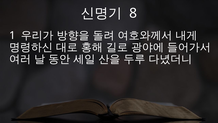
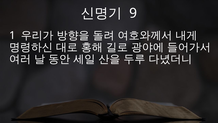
8: 8 -> 9
